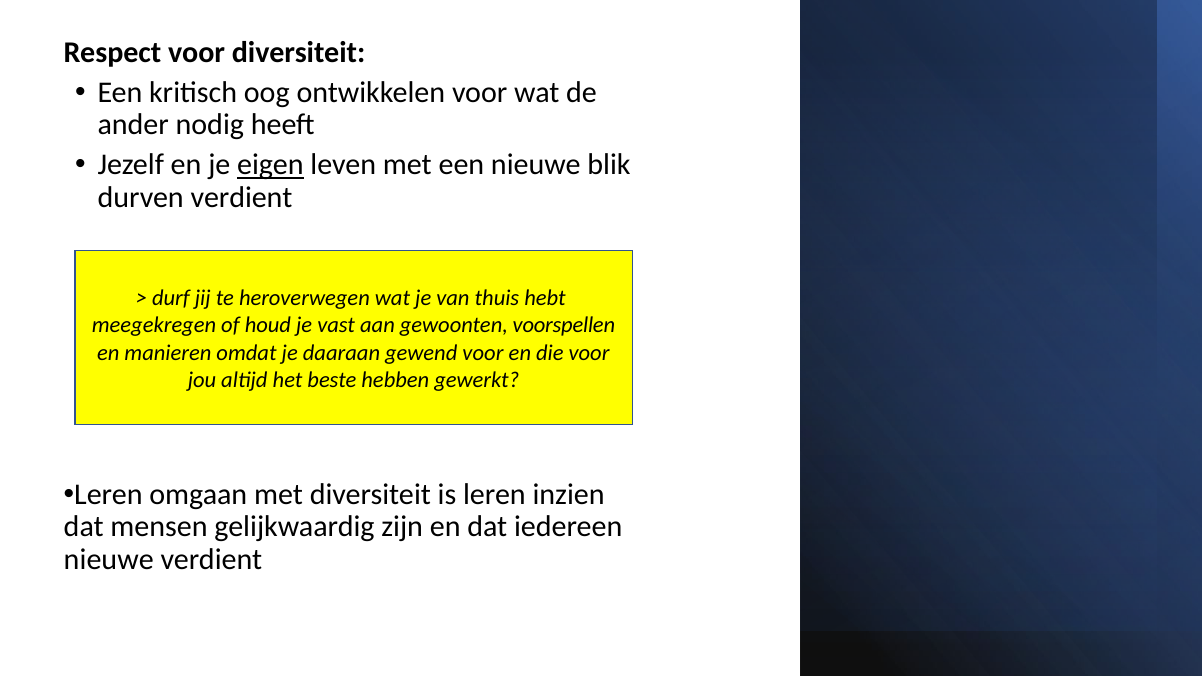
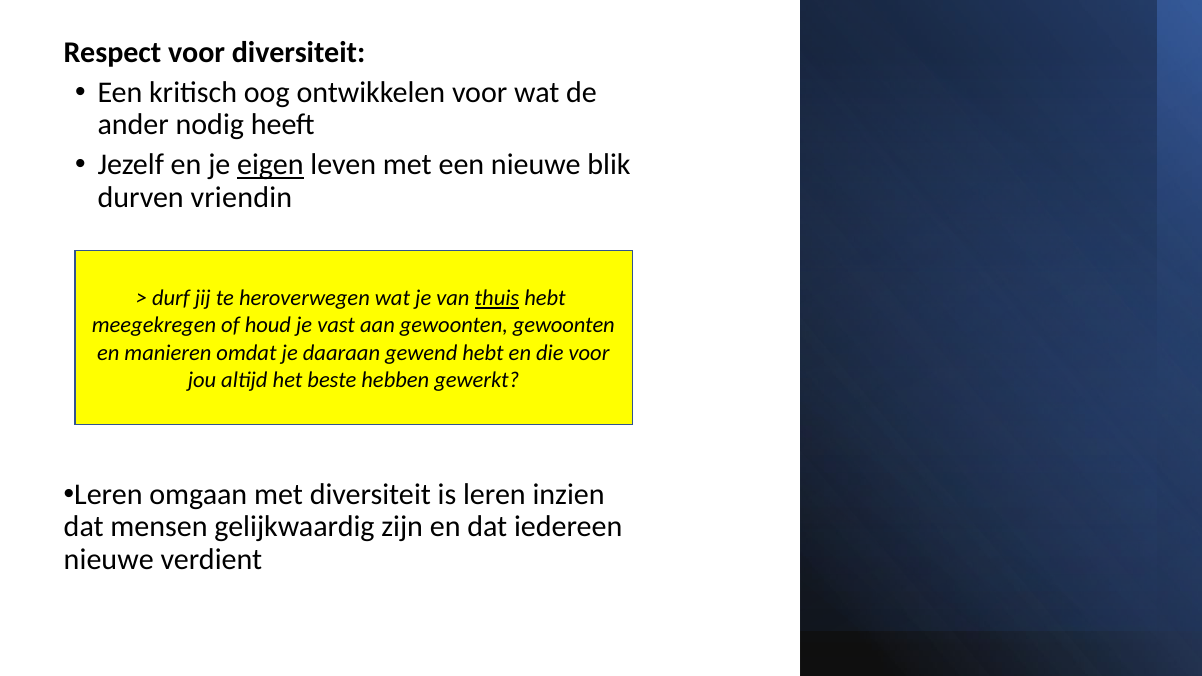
durven verdient: verdient -> vriendin
thuis underline: none -> present
gewoonten voorspellen: voorspellen -> gewoonten
gewend voor: voor -> hebt
